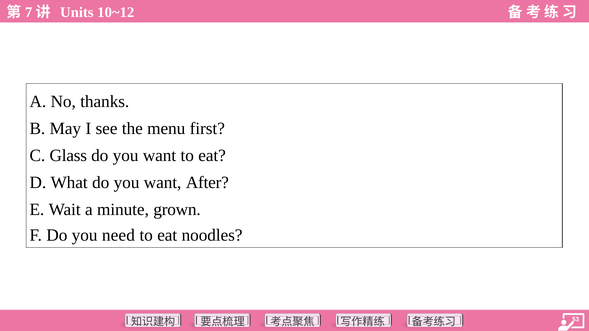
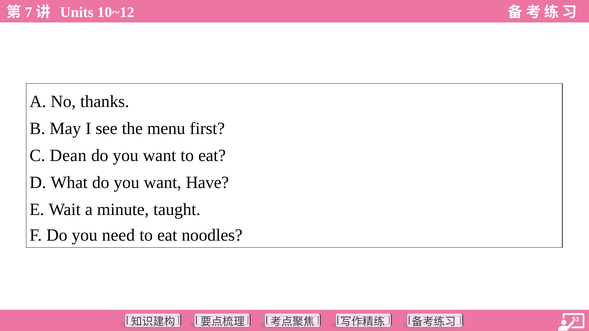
Glass: Glass -> Dean
After: After -> Have
grown: grown -> taught
